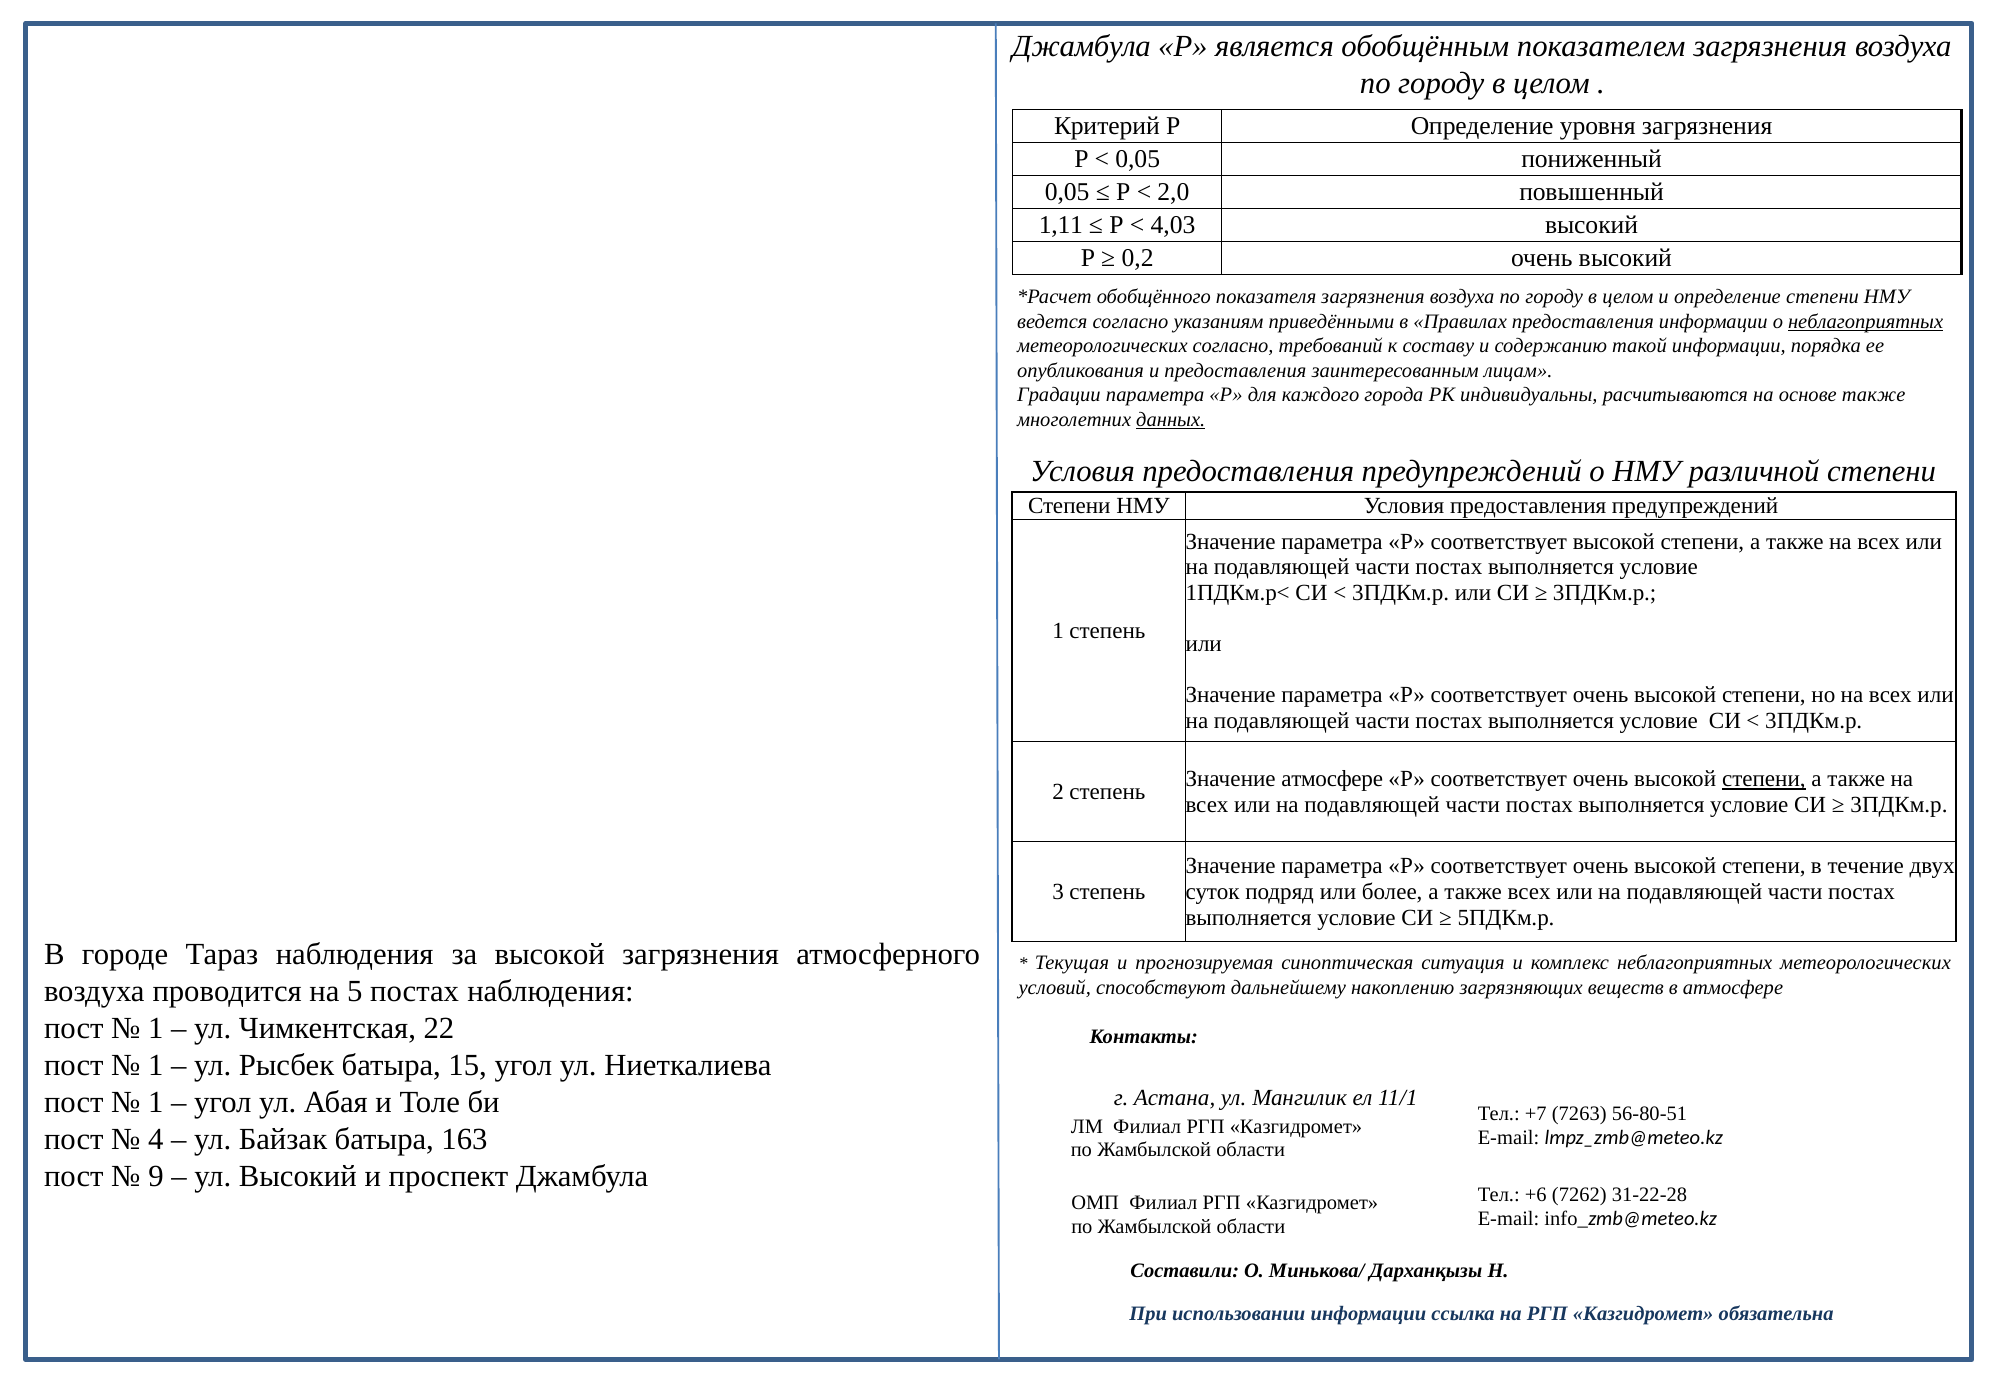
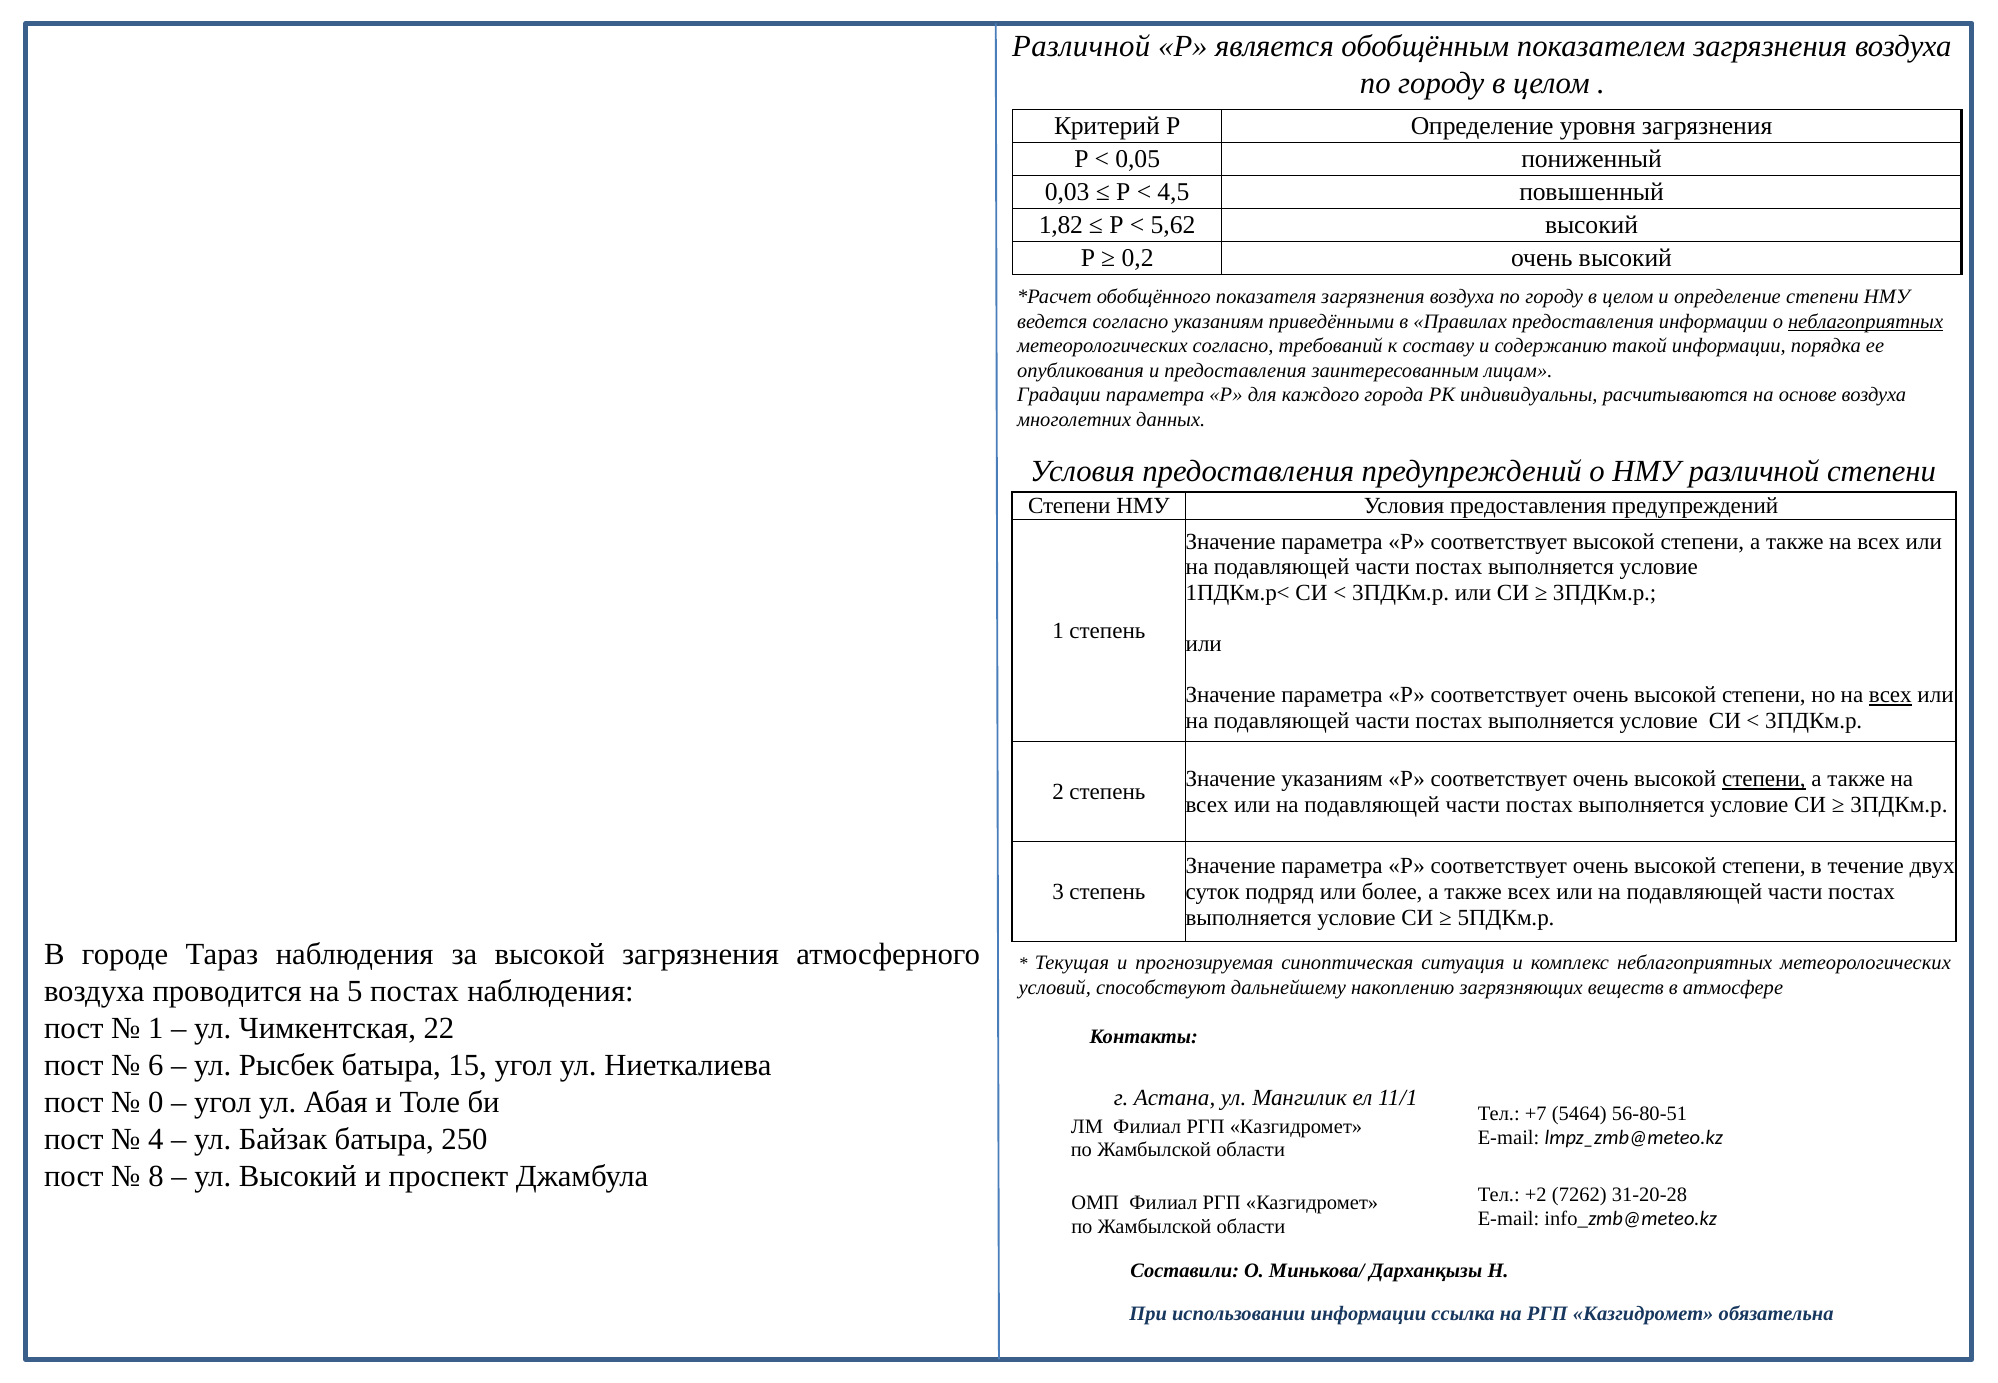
Джамбула at (1081, 46): Джамбула -> Различной
0,05 at (1067, 192): 0,05 -> 0,03
2,0: 2,0 -> 4,5
1,11: 1,11 -> 1,82
4,03: 4,03 -> 5,62
основе также: также -> воздуха
данных underline: present -> none
всех at (1890, 695) underline: none -> present
Значение атмосфере: атмосфере -> указаниям
1 at (156, 1066): 1 -> 6
1 at (156, 1102): 1 -> 0
7263: 7263 -> 5464
163: 163 -> 250
9: 9 -> 8
+6: +6 -> +2
31-22-28: 31-22-28 -> 31-20-28
